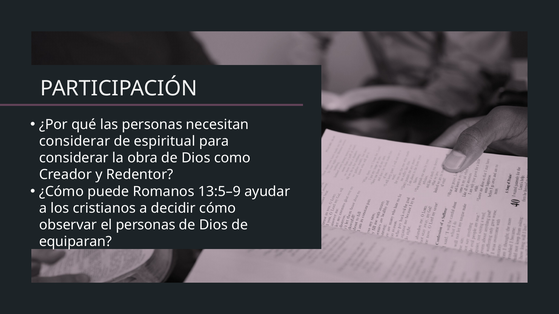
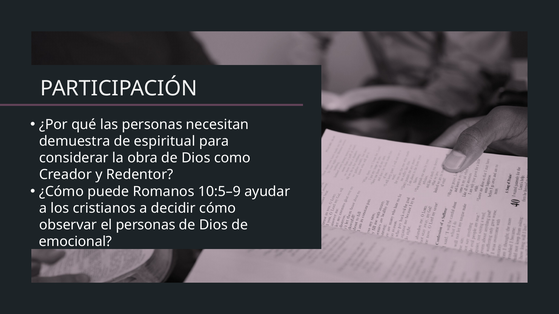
considerar at (75, 141): considerar -> demuestra
13:5–9: 13:5–9 -> 10:5–9
equiparan: equiparan -> emocional
